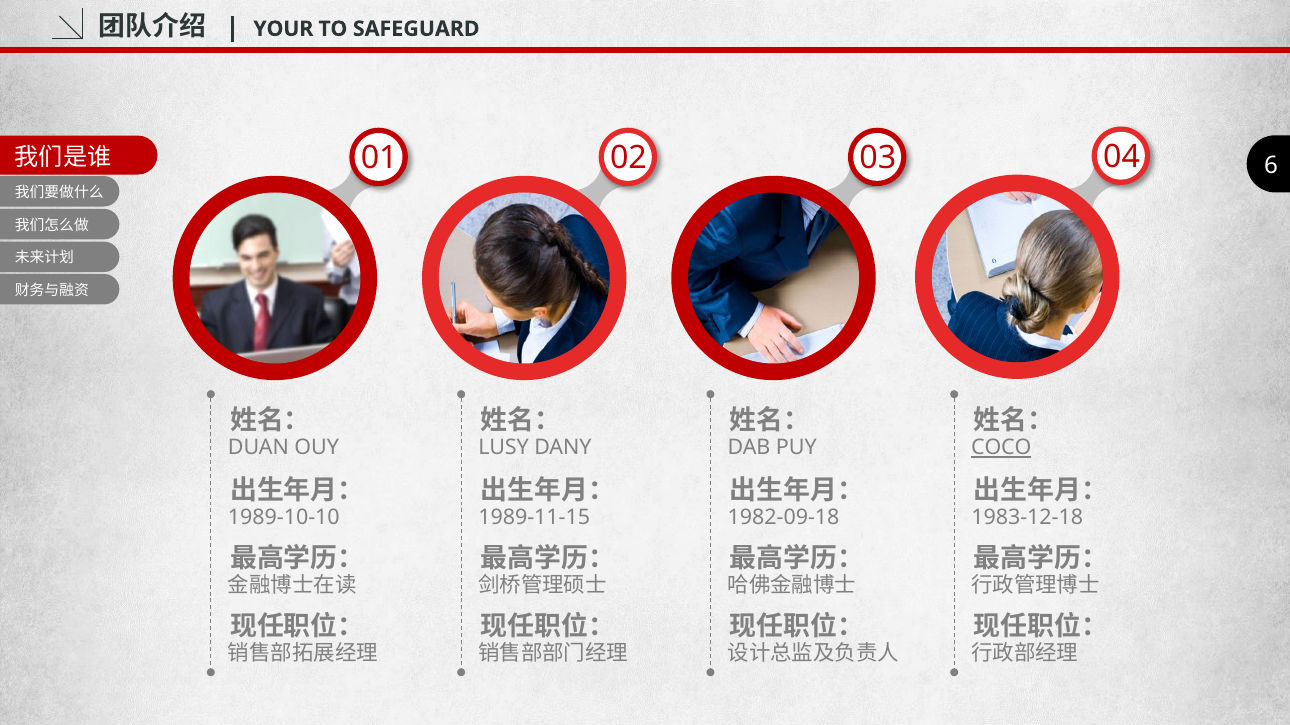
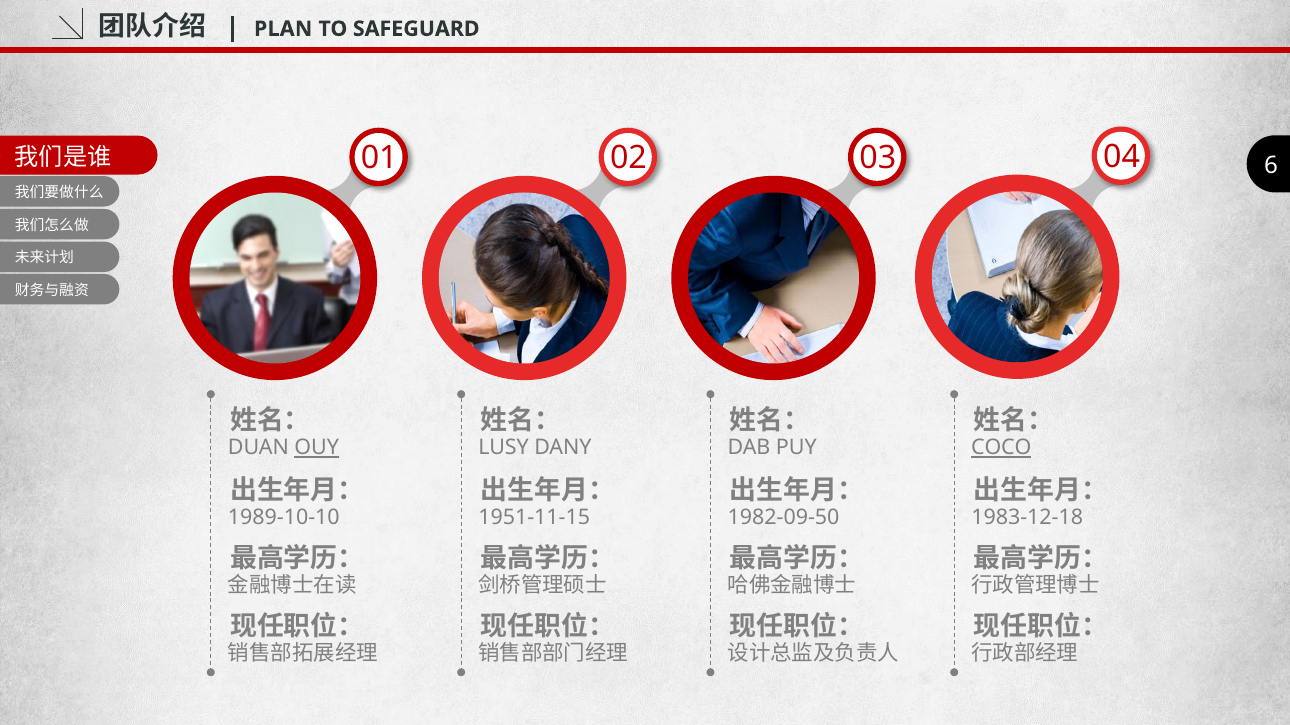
YOUR: YOUR -> PLAN
OUY underline: none -> present
1989-11-15: 1989-11-15 -> 1951-11-15
1982-09-18: 1982-09-18 -> 1982-09-50
